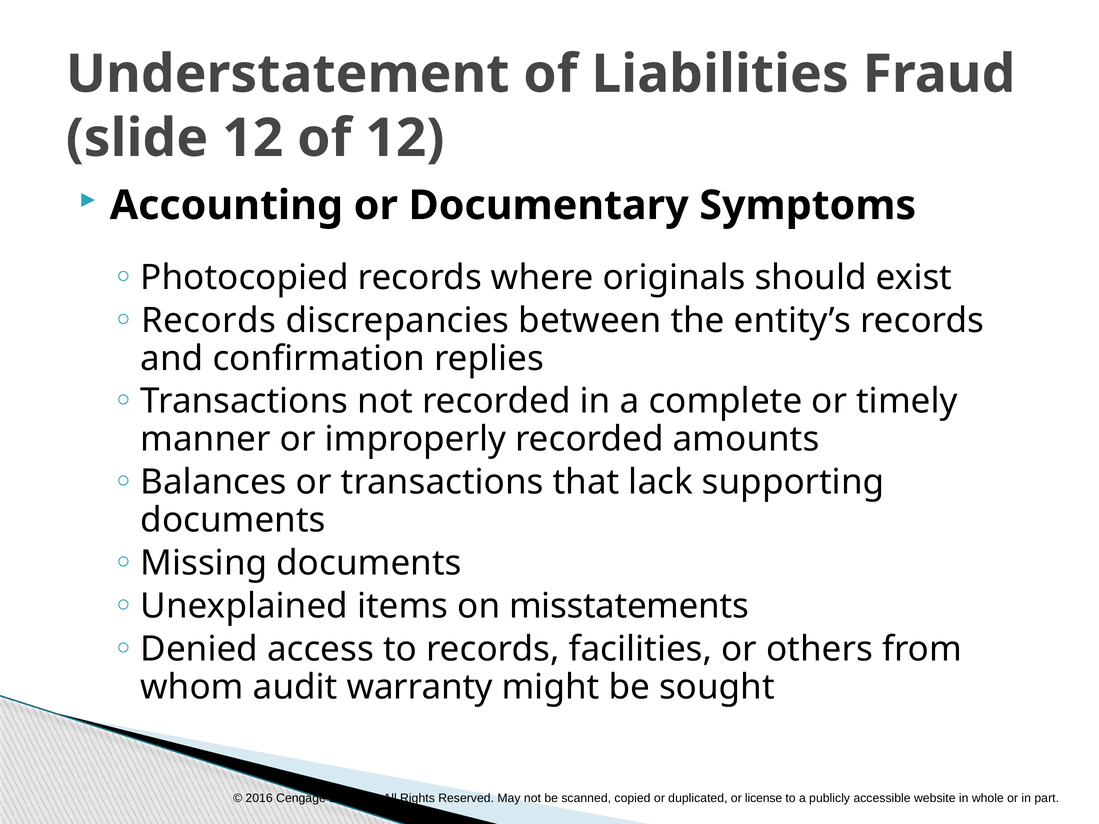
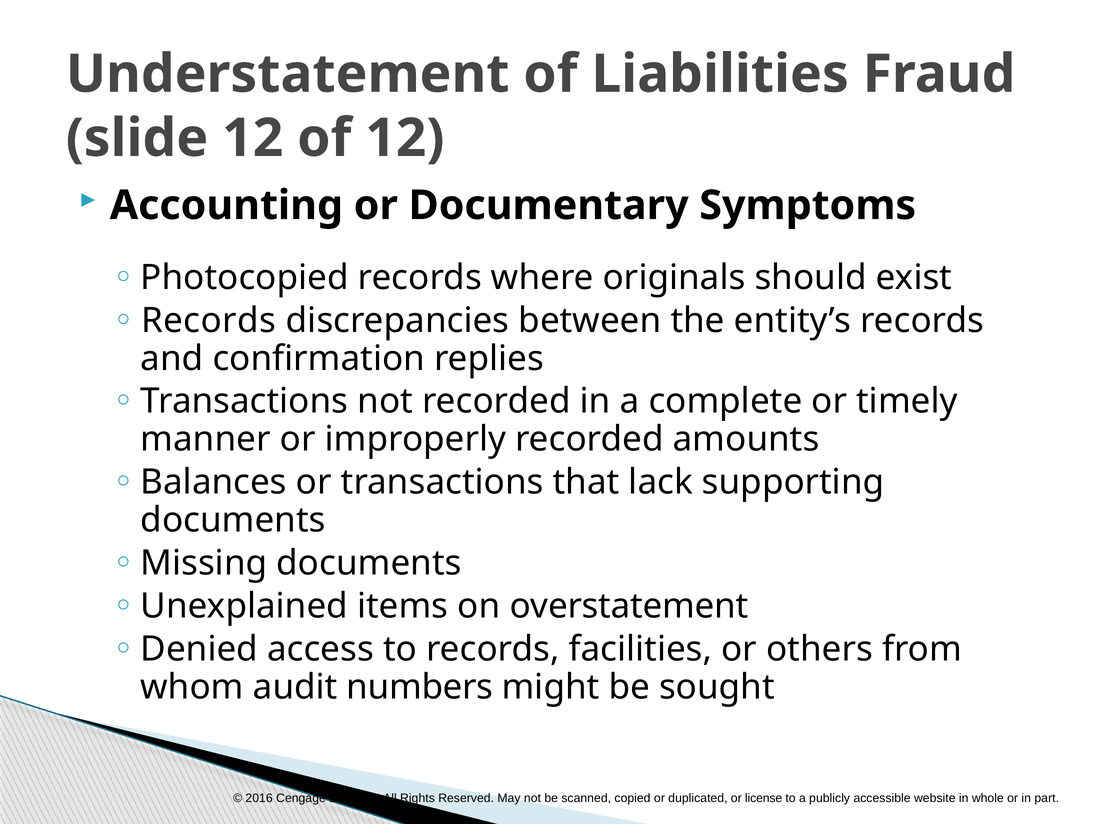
misstatements: misstatements -> overstatement
warranty: warranty -> numbers
